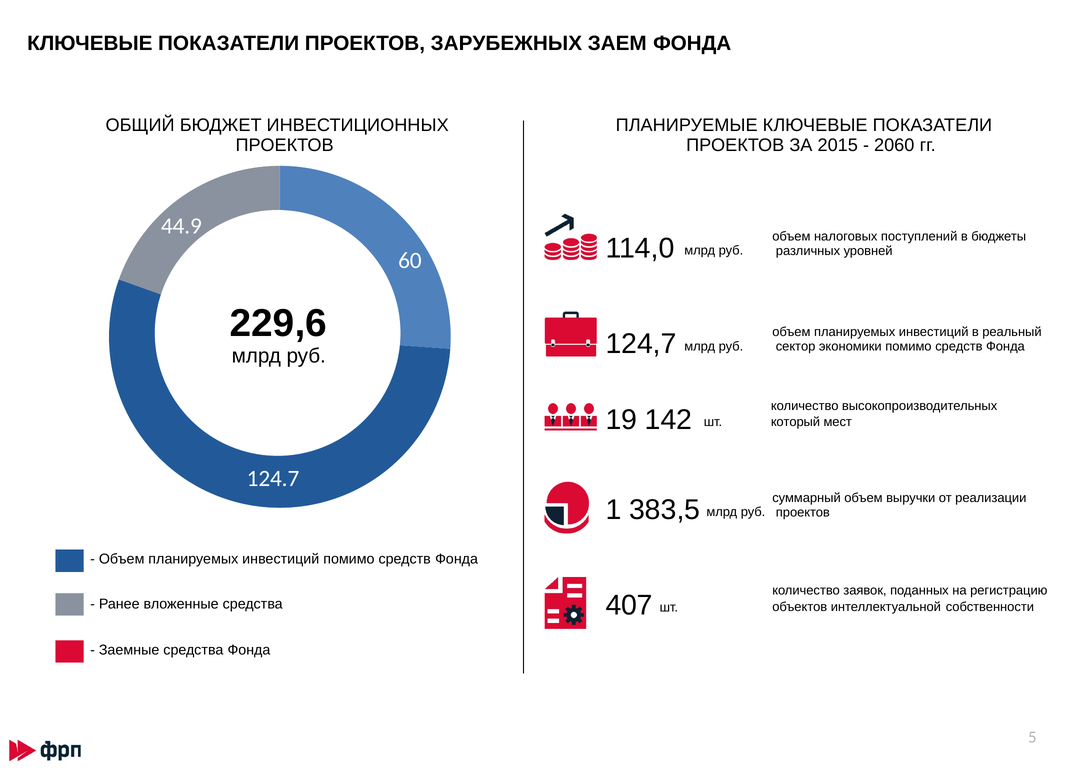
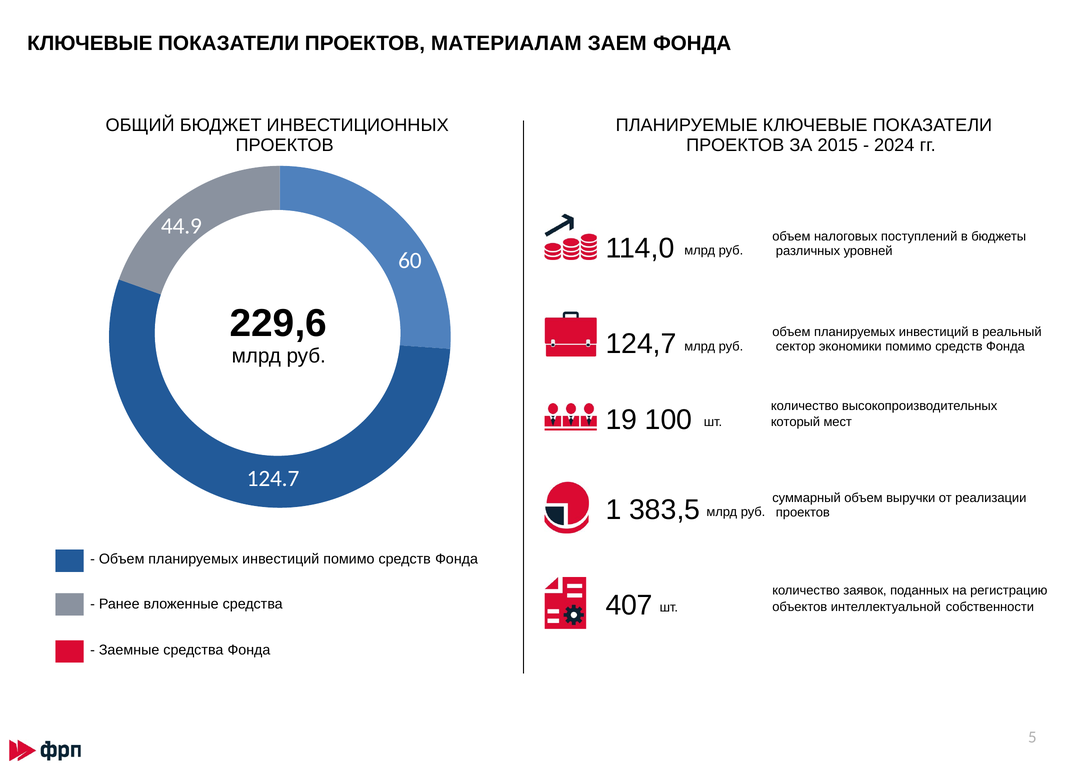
ЗАРУБЕЖНЫХ: ЗАРУБЕЖНЫХ -> МАТЕРИАЛАМ
2060: 2060 -> 2024
142: 142 -> 100
